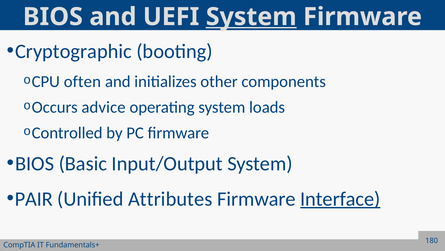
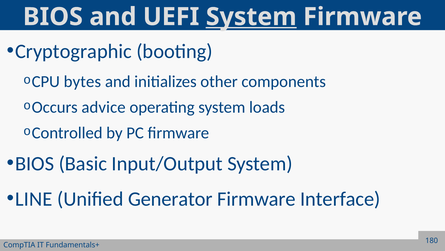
often: often -> bytes
PAIR: PAIR -> LINE
Attributes: Attributes -> Generator
Interface underline: present -> none
